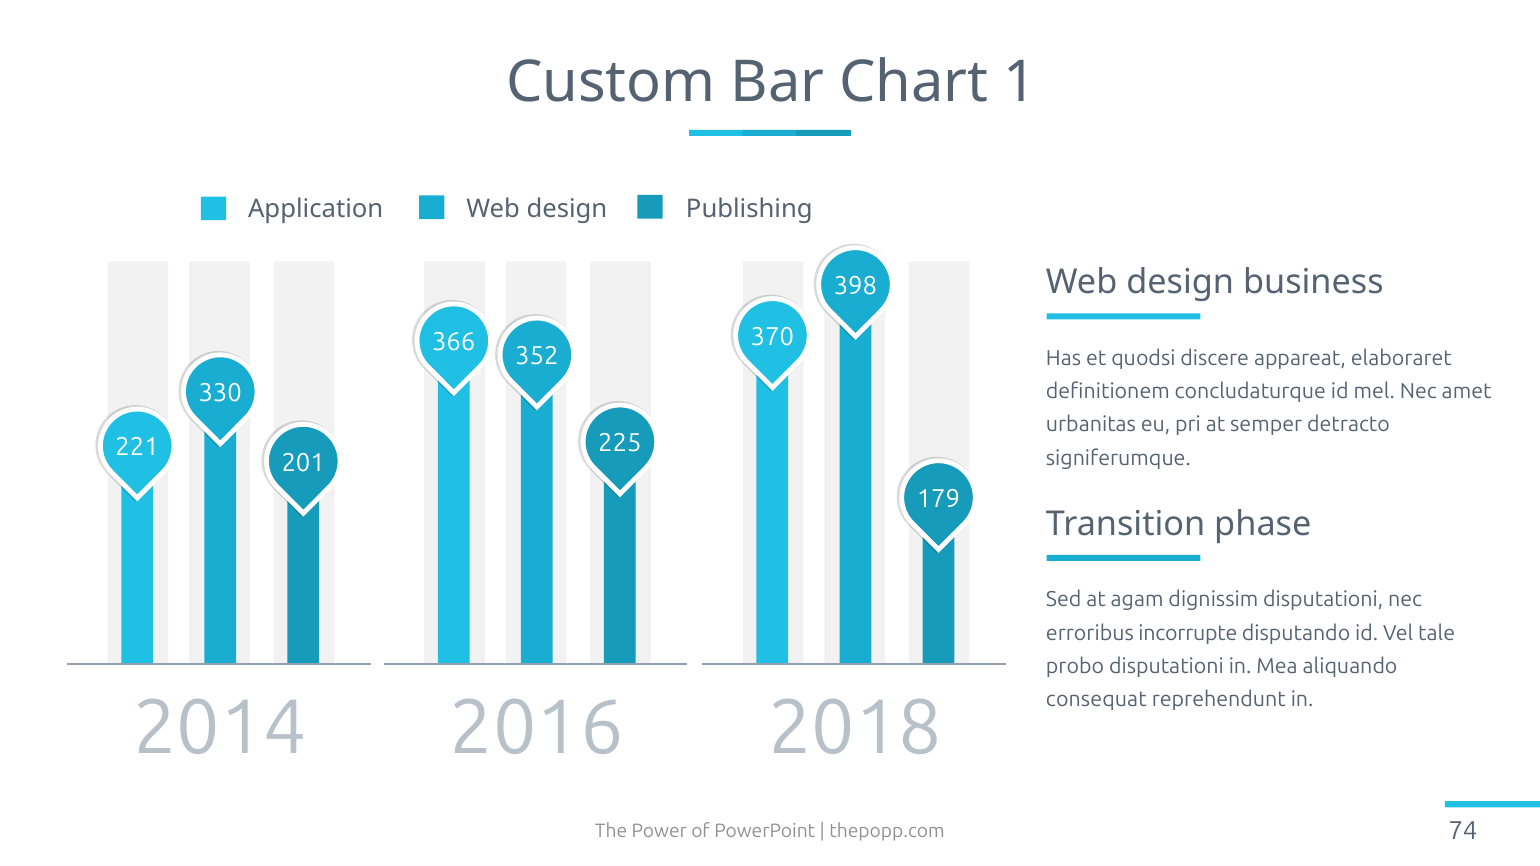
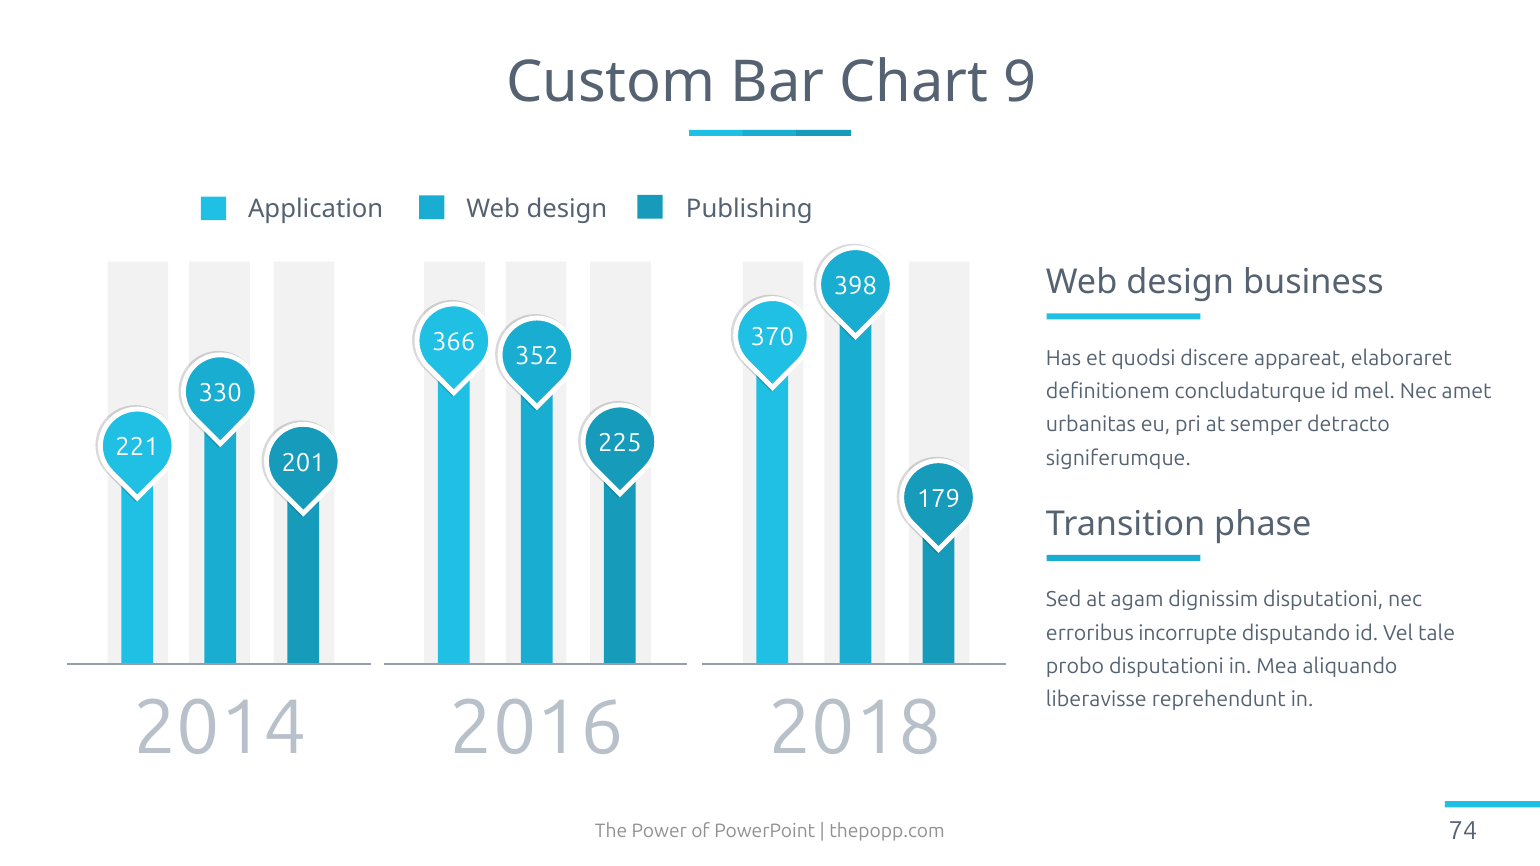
1: 1 -> 9
consequat: consequat -> liberavisse
